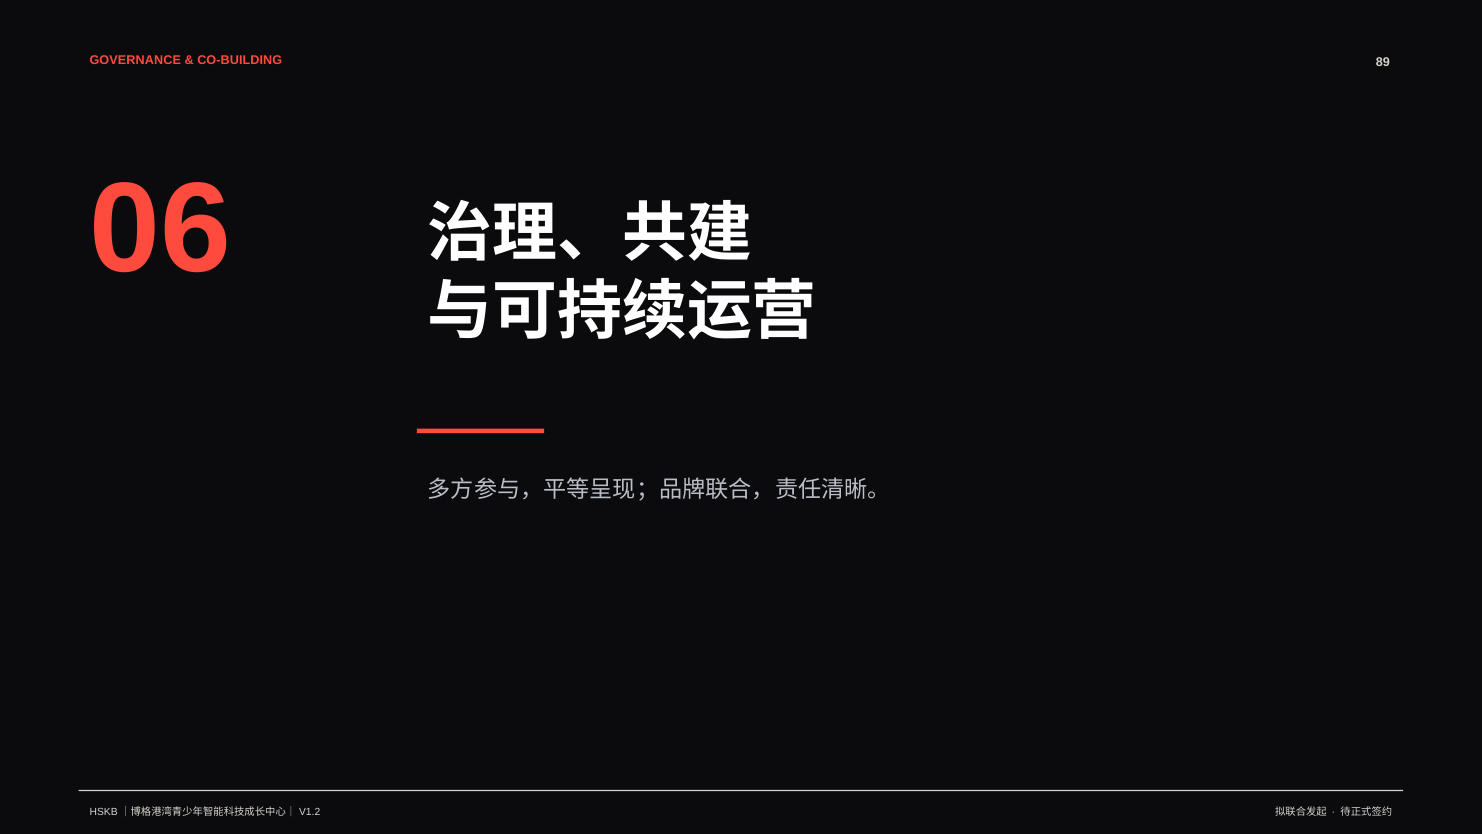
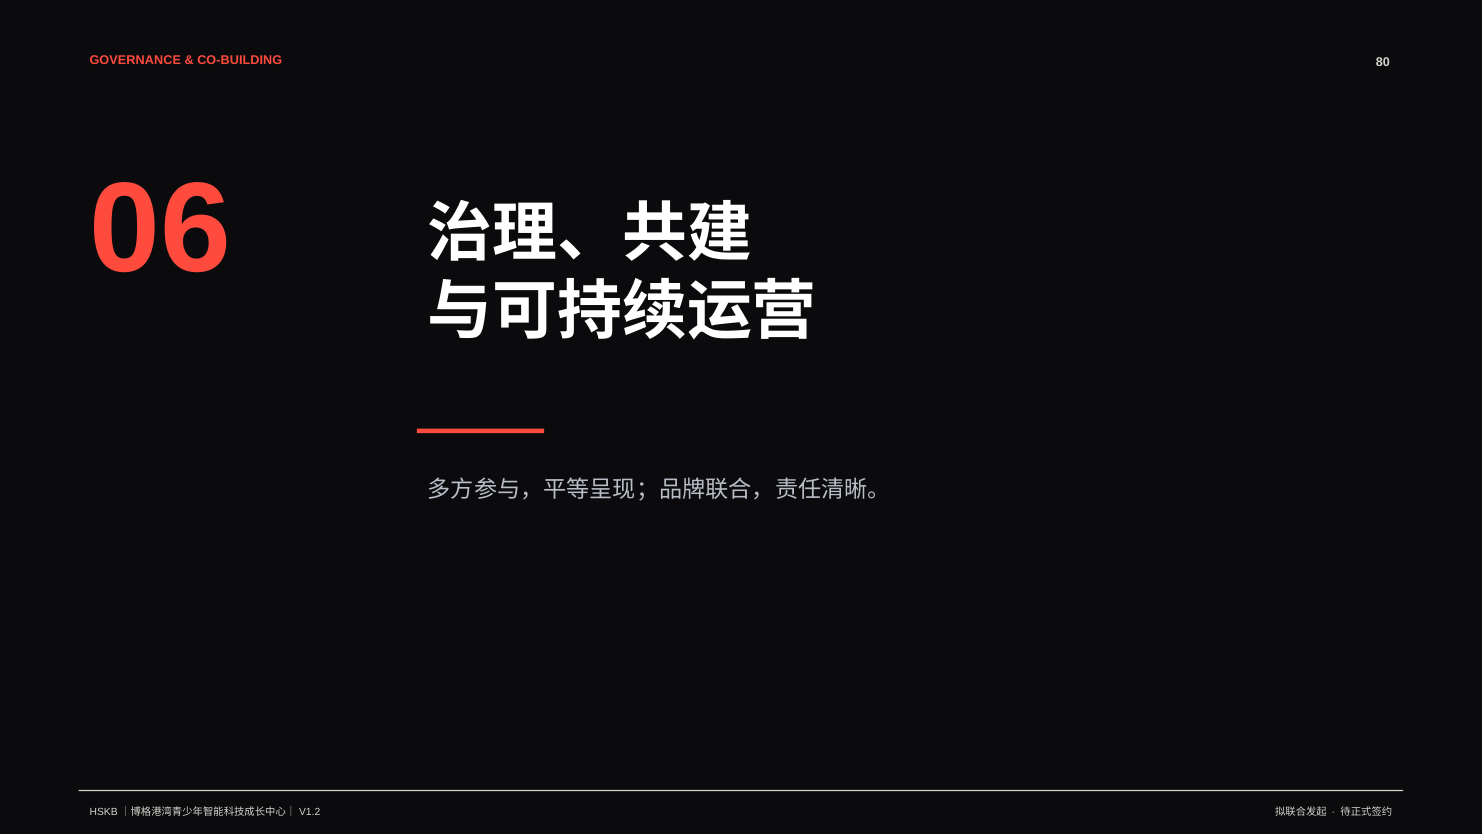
89: 89 -> 80
